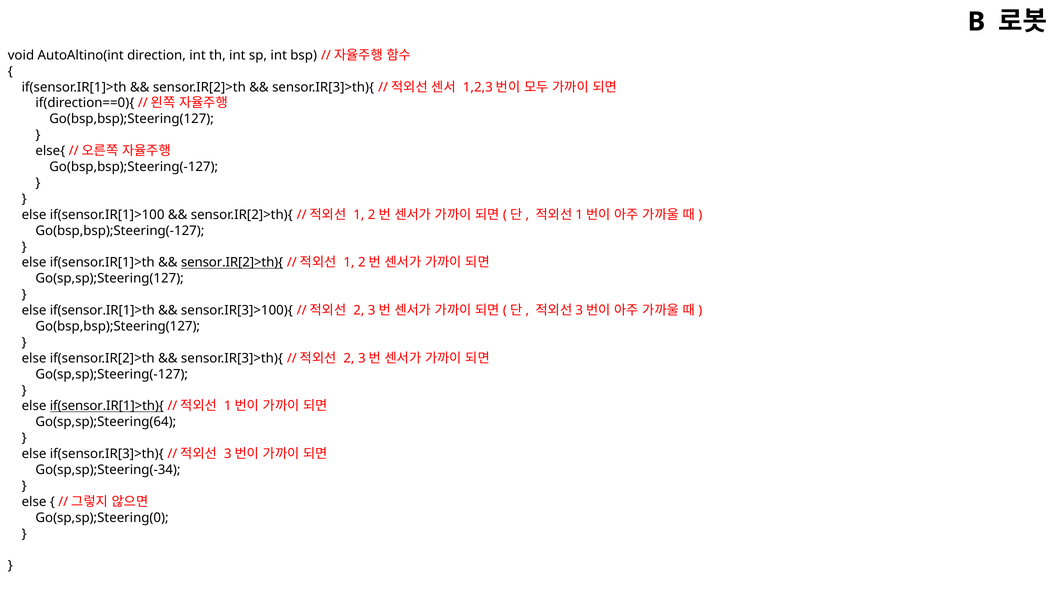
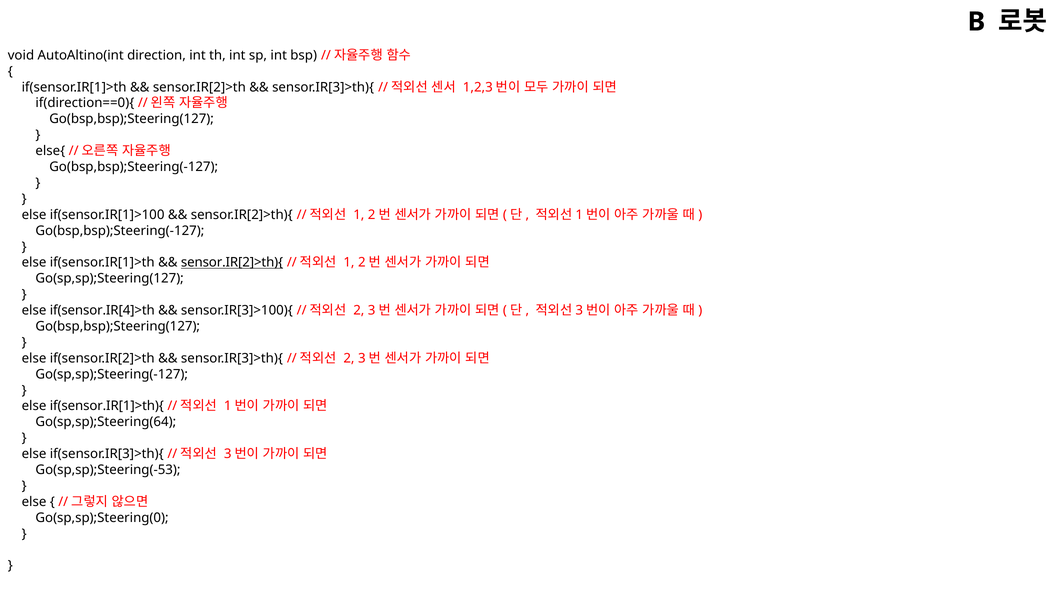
if(sensor.IR[1]>th at (102, 310): if(sensor.IR[1]>th -> if(sensor.IR[4]>th
if(sensor.IR[1]>th){ underline: present -> none
Go(sp,sp);Steering(-34: Go(sp,sp);Steering(-34 -> Go(sp,sp);Steering(-53
